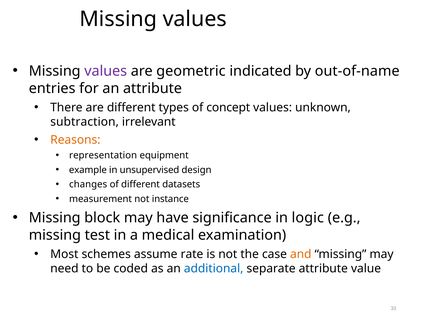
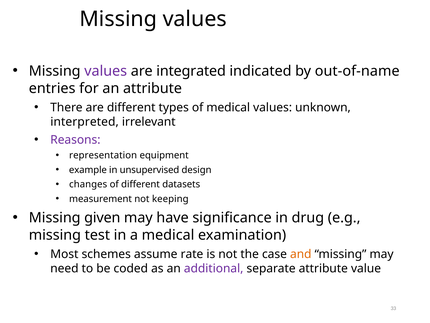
geometric: geometric -> integrated
of concept: concept -> medical
subtraction: subtraction -> interpreted
Reasons colour: orange -> purple
instance: instance -> keeping
block: block -> given
logic: logic -> drug
additional colour: blue -> purple
